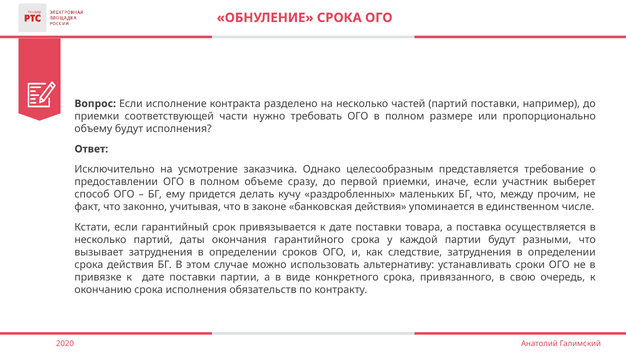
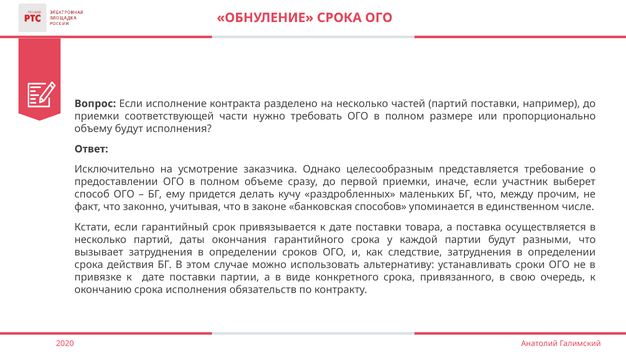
банковская действия: действия -> способов
